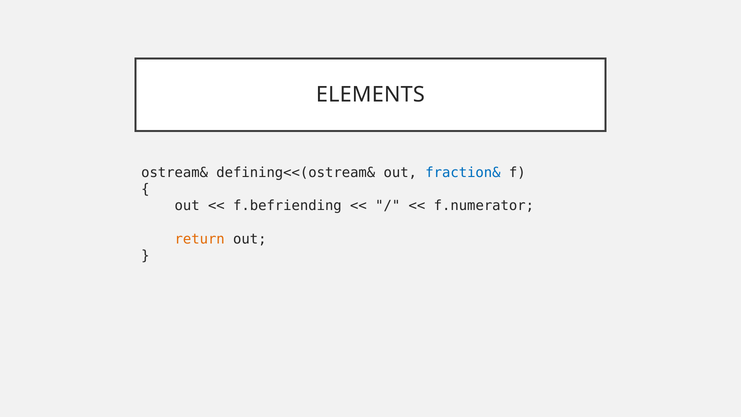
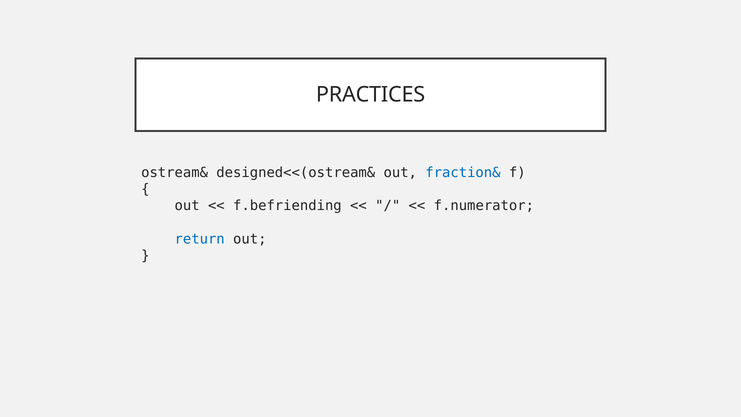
ELEMENTS: ELEMENTS -> PRACTICES
defining<<(ostream&: defining<<(ostream& -> designed<<(ostream&
return colour: orange -> blue
